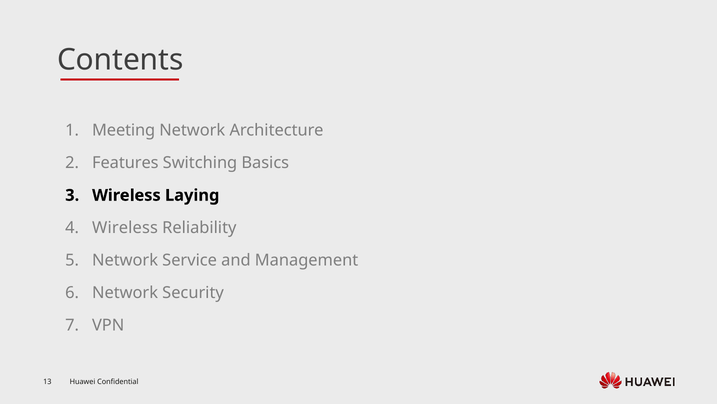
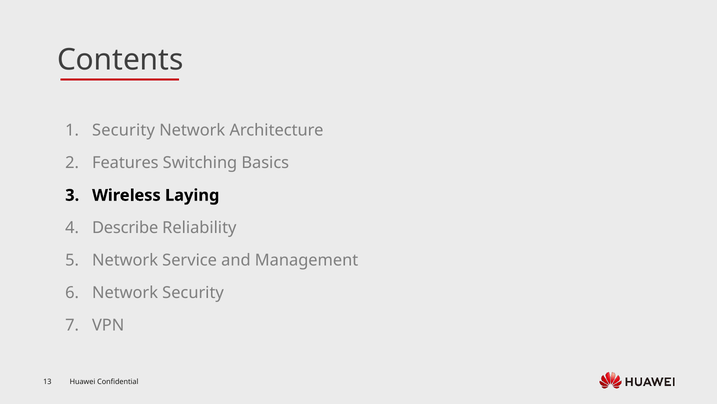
Meeting at (124, 130): Meeting -> Security
Wireless at (125, 228): Wireless -> Describe
